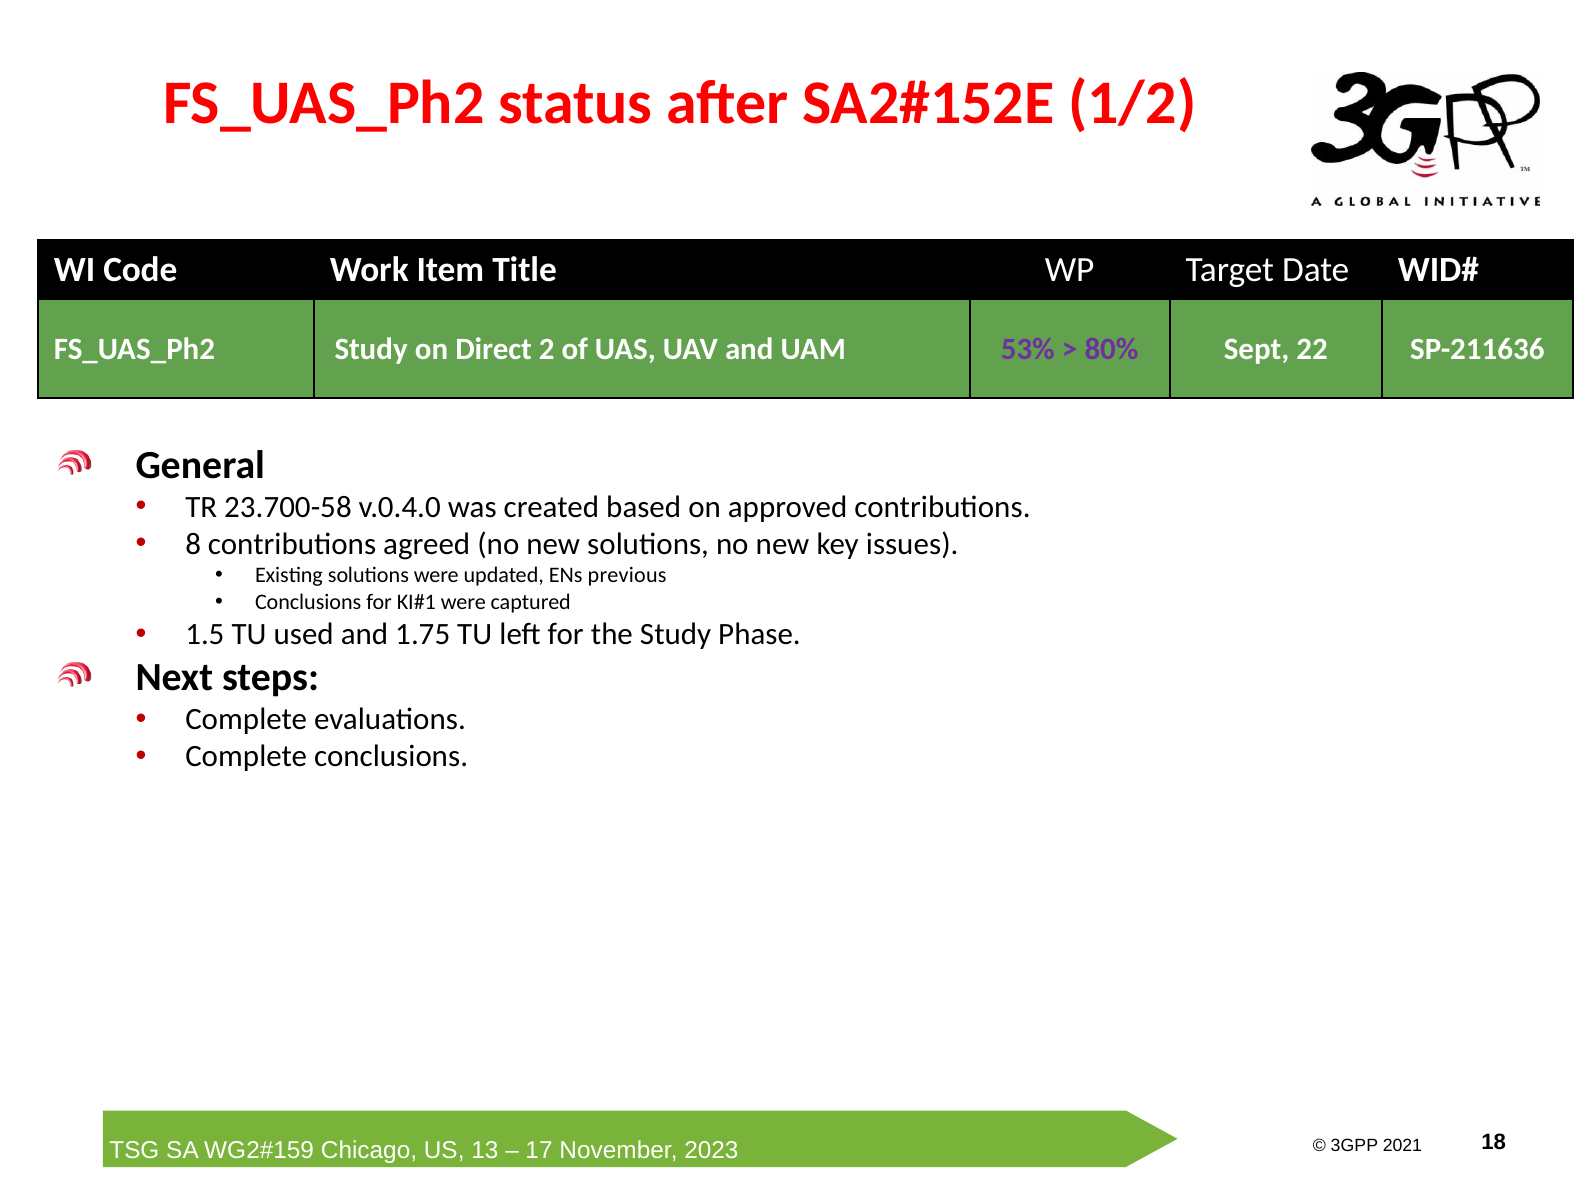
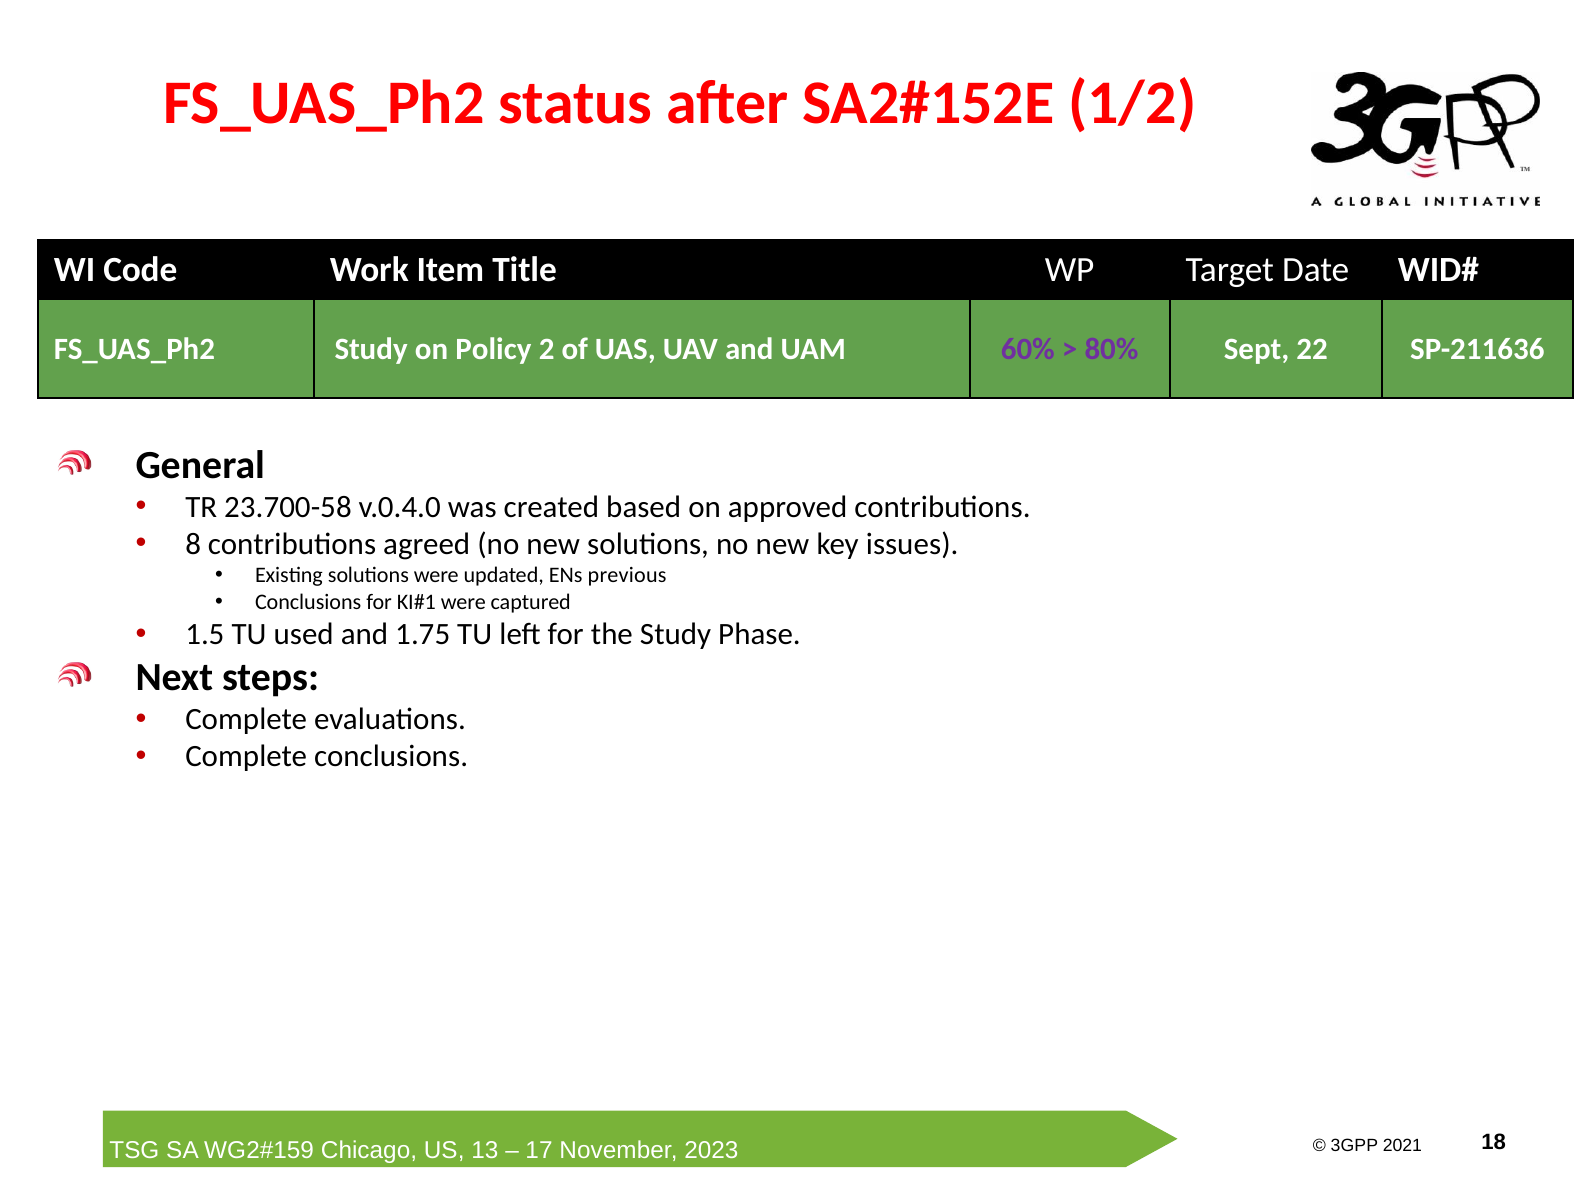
Direct: Direct -> Policy
53%: 53% -> 60%
